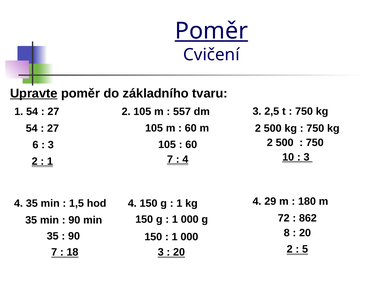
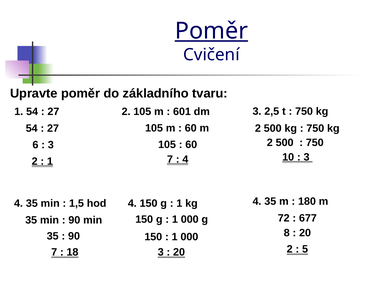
Upravte underline: present -> none
557: 557 -> 601
kg 4 29: 29 -> 35
862: 862 -> 677
